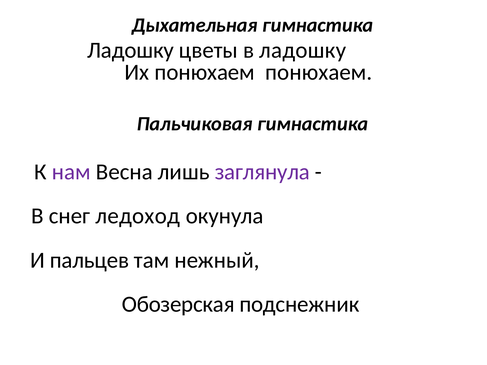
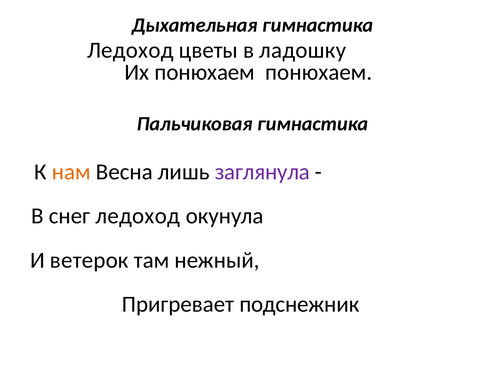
Ладошку at (131, 50): Ладошку -> Ледоход
нам colour: purple -> orange
пальцев: пальцев -> ветерок
Обозерская: Обозерская -> Пригревает
